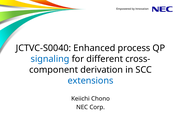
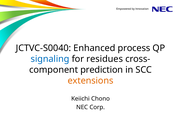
different: different -> residues
derivation: derivation -> prediction
extensions colour: blue -> orange
